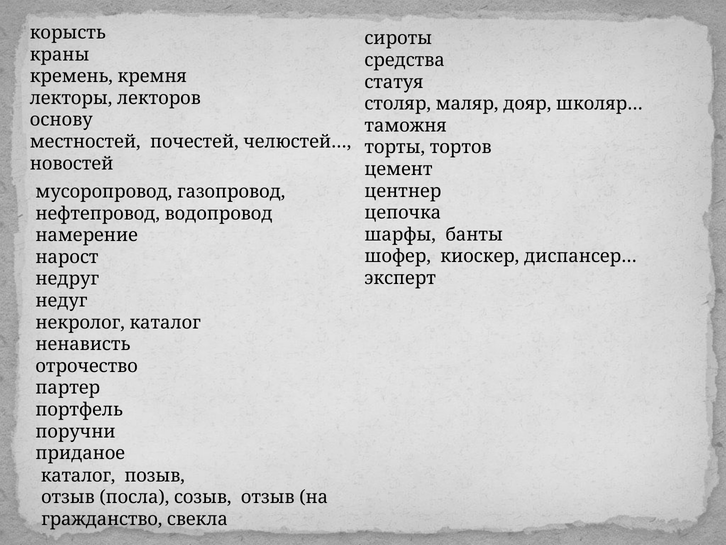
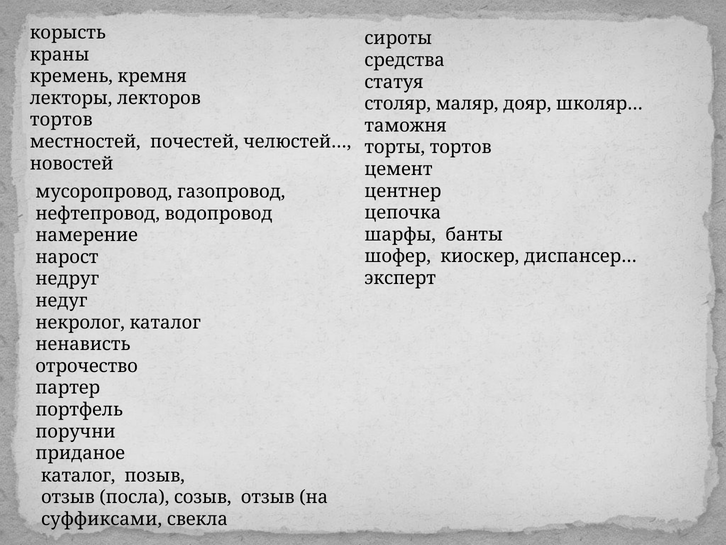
основу at (61, 120): основу -> тортов
гражданство: гражданство -> суффиксами
